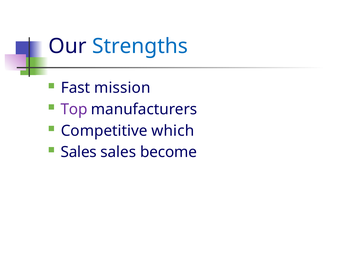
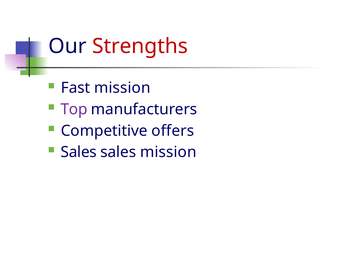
Strengths colour: blue -> red
which: which -> offers
sales become: become -> mission
